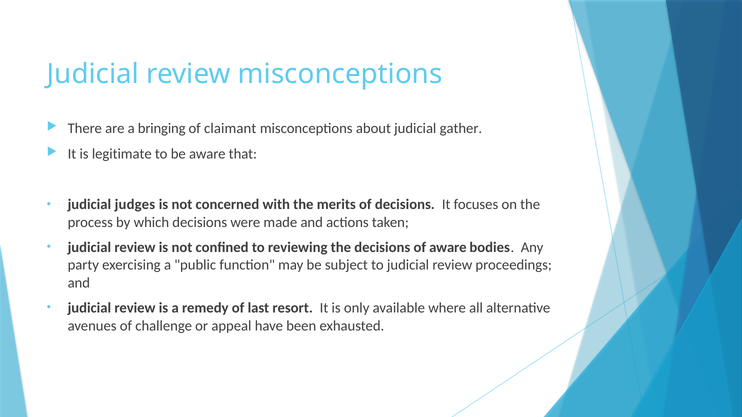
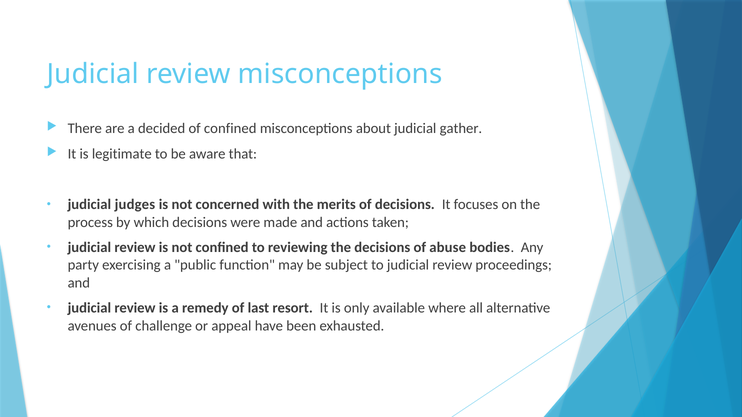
bringing: bringing -> decided
of claimant: claimant -> confined
of aware: aware -> abuse
